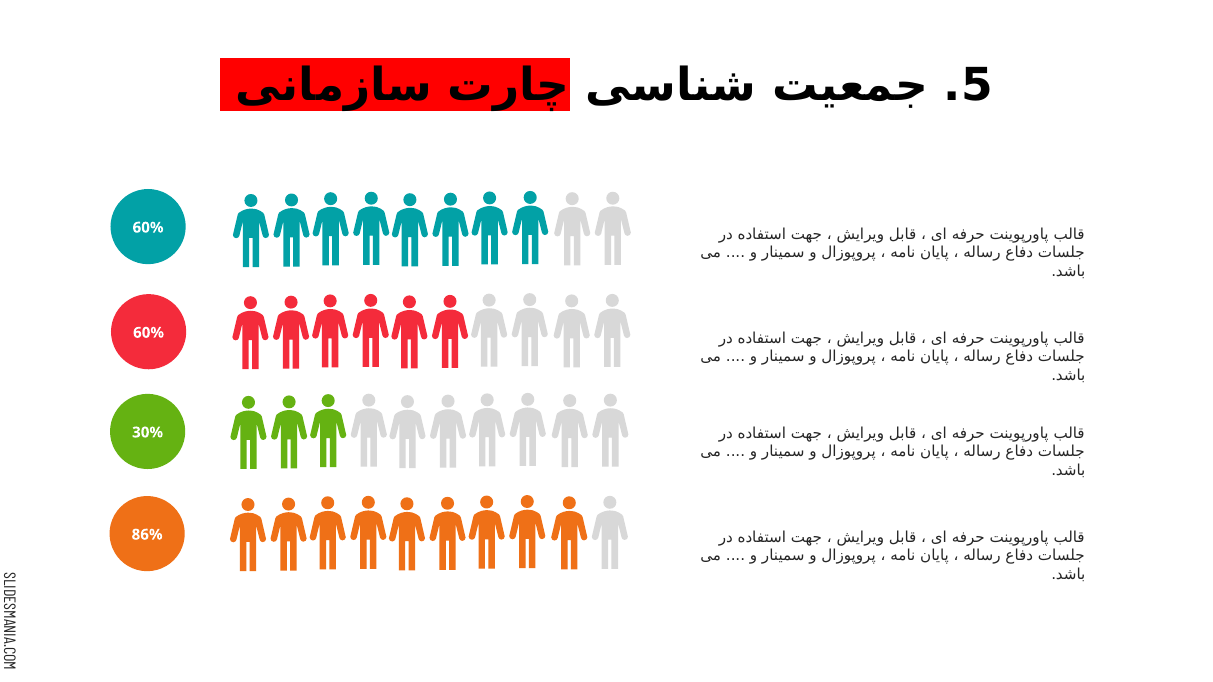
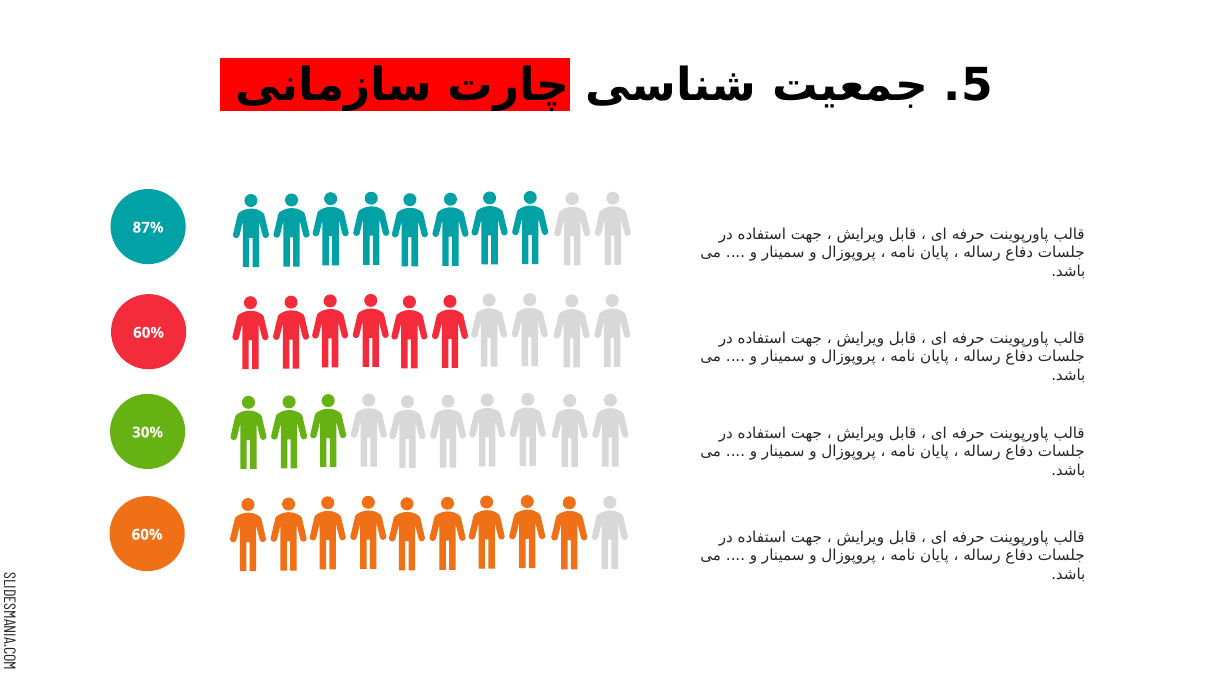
60% at (148, 228): 60% -> 87%
86% at (147, 535): 86% -> 60%
